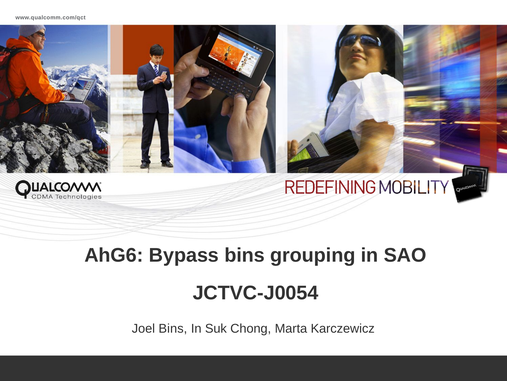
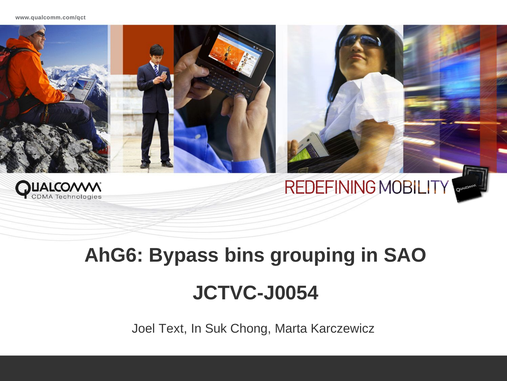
Joel Bins: Bins -> Text
